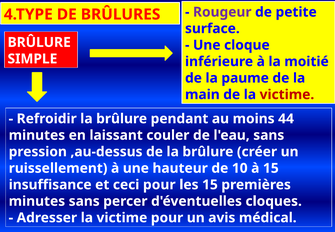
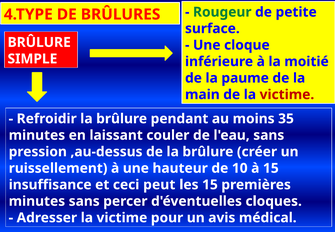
Rougeur colour: purple -> green
44: 44 -> 35
ceci pour: pour -> peut
